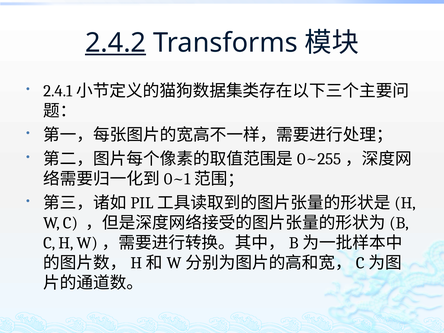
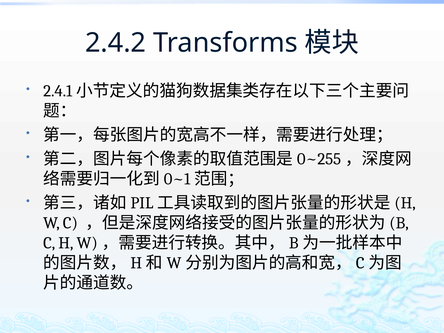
2.4.2 underline: present -> none
